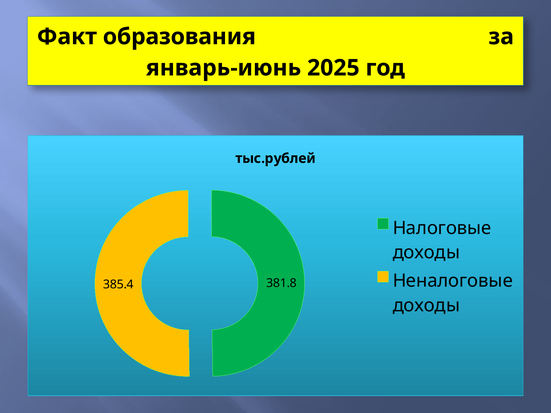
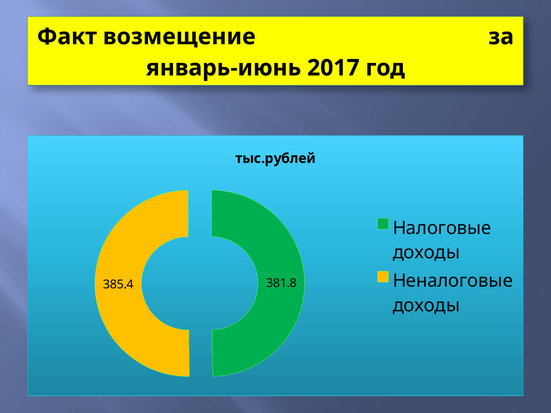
образования: образования -> возмещение
2025: 2025 -> 2017
